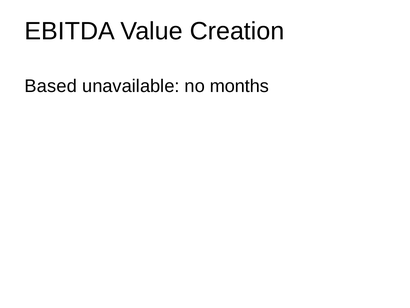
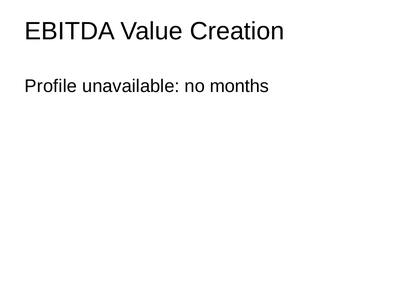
Based: Based -> Profile
